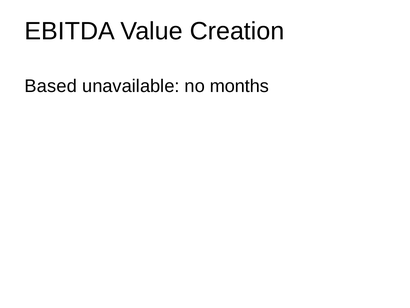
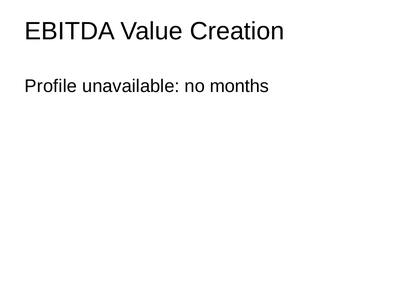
Based: Based -> Profile
